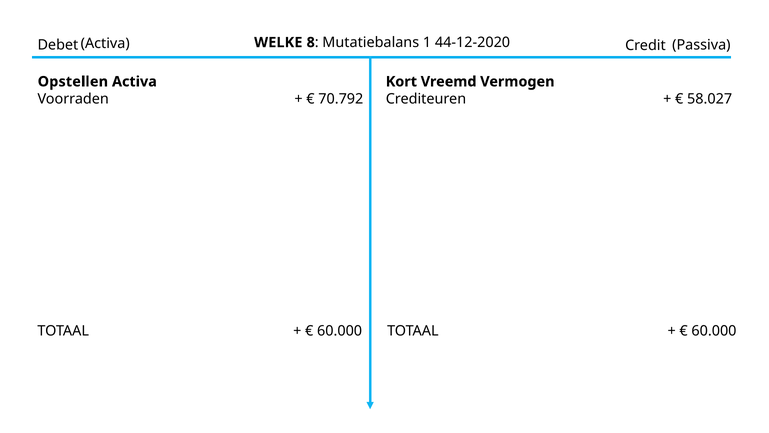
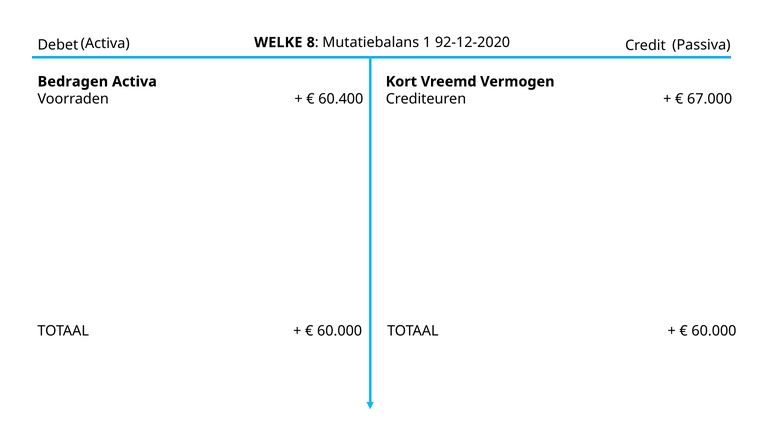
44-12-2020: 44-12-2020 -> 92-12-2020
Opstellen: Opstellen -> Bedragen
70.792: 70.792 -> 60.400
58.027: 58.027 -> 67.000
